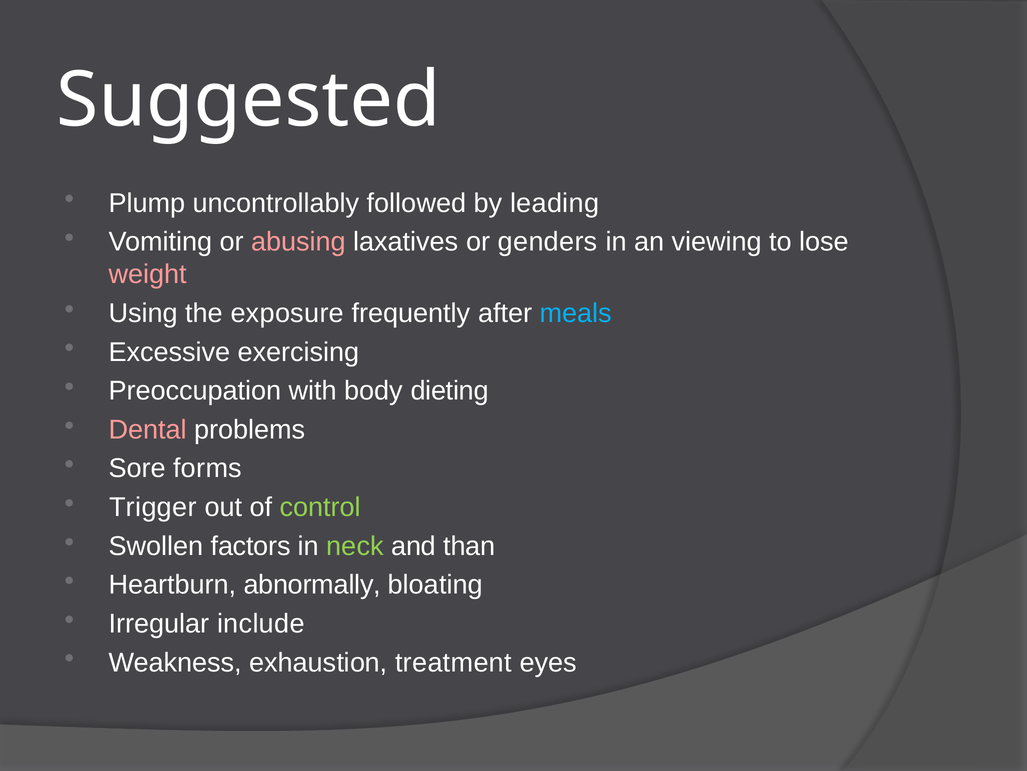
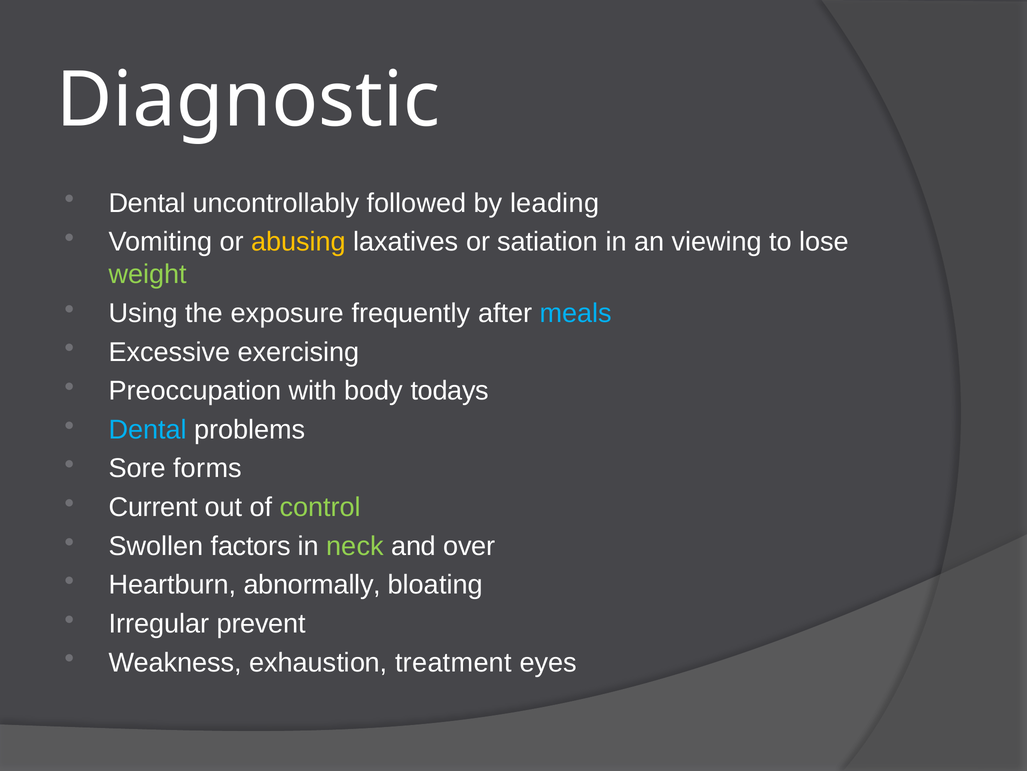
Suggested: Suggested -> Diagnostic
Plump at (147, 203): Plump -> Dental
abusing colour: pink -> yellow
genders: genders -> satiation
weight colour: pink -> light green
dieting: dieting -> todays
Dental at (148, 429) colour: pink -> light blue
Trigger: Trigger -> Current
than: than -> over
include: include -> prevent
